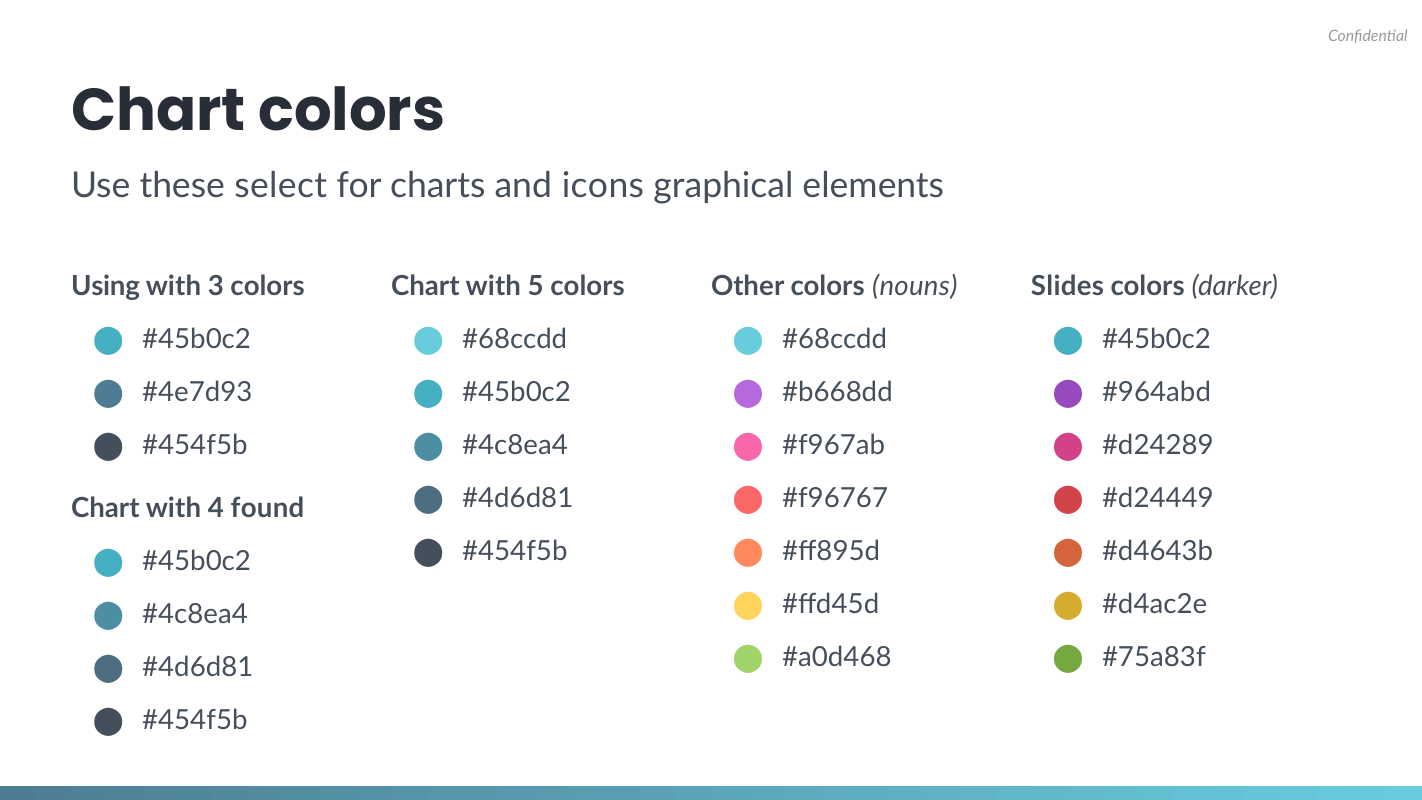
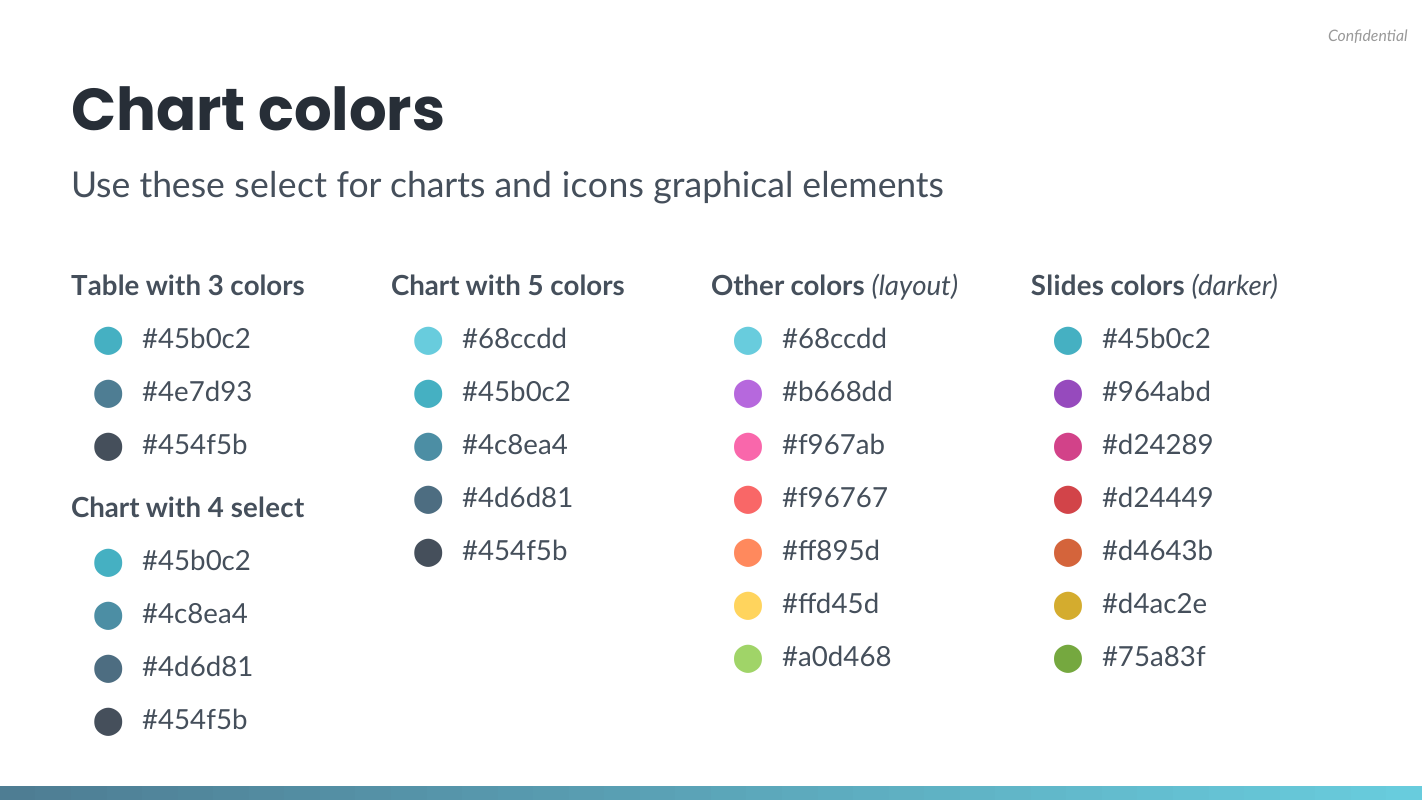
Using: Using -> Table
nouns: nouns -> layout
4 found: found -> select
